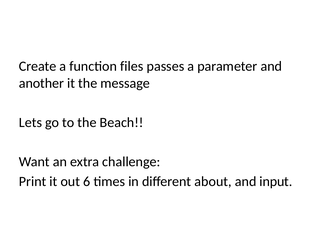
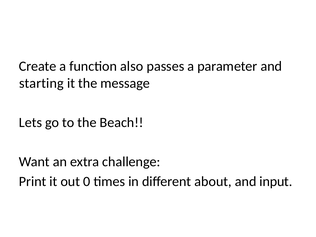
files: files -> also
another: another -> starting
6: 6 -> 0
